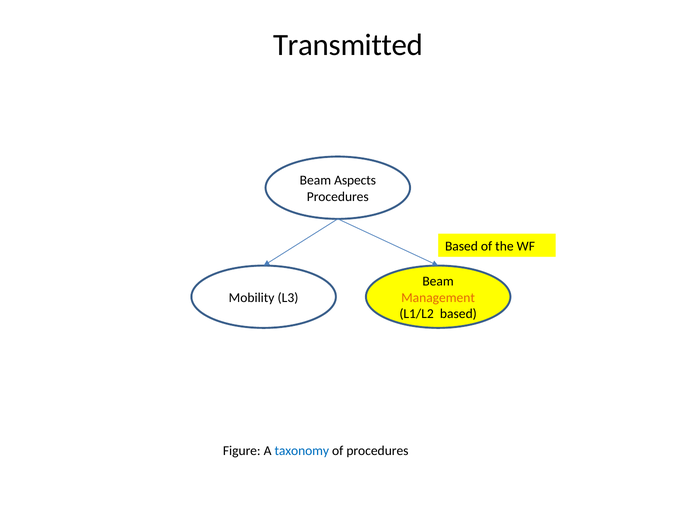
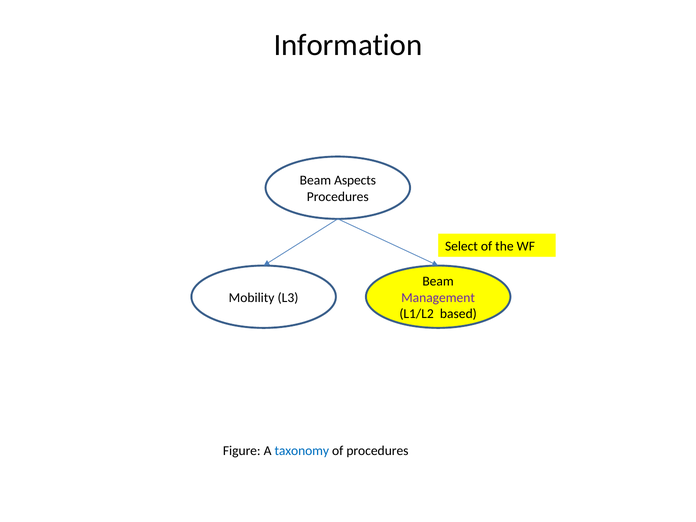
Transmitted: Transmitted -> Information
Based at (461, 246): Based -> Select
Management colour: orange -> purple
